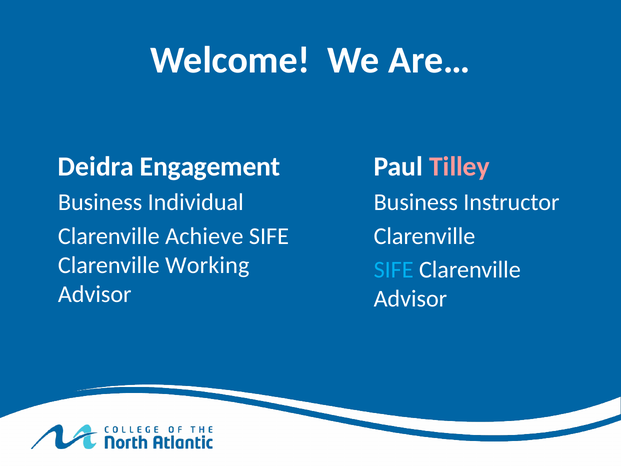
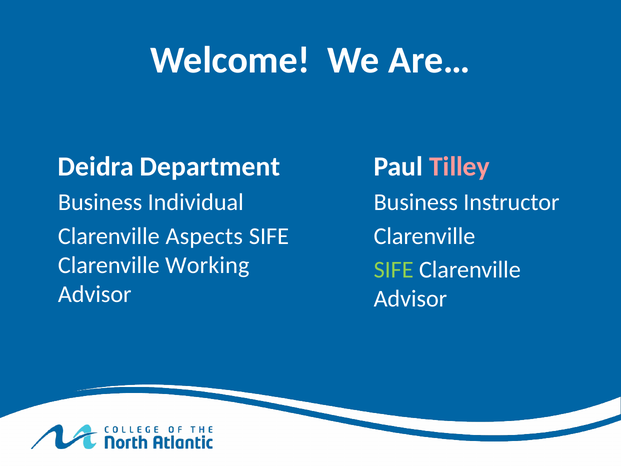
Engagement: Engagement -> Department
Achieve: Achieve -> Aspects
SIFE at (394, 270) colour: light blue -> light green
